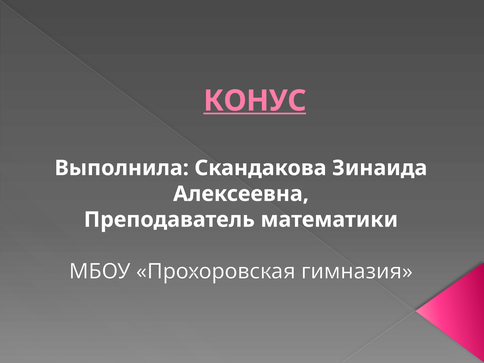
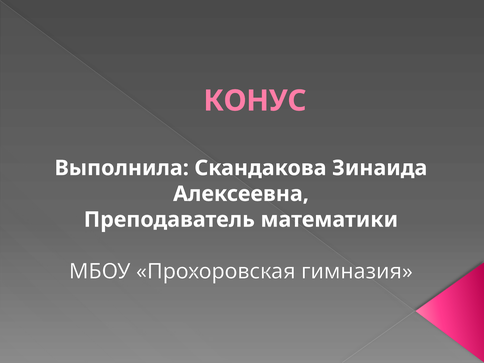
КОНУС underline: present -> none
